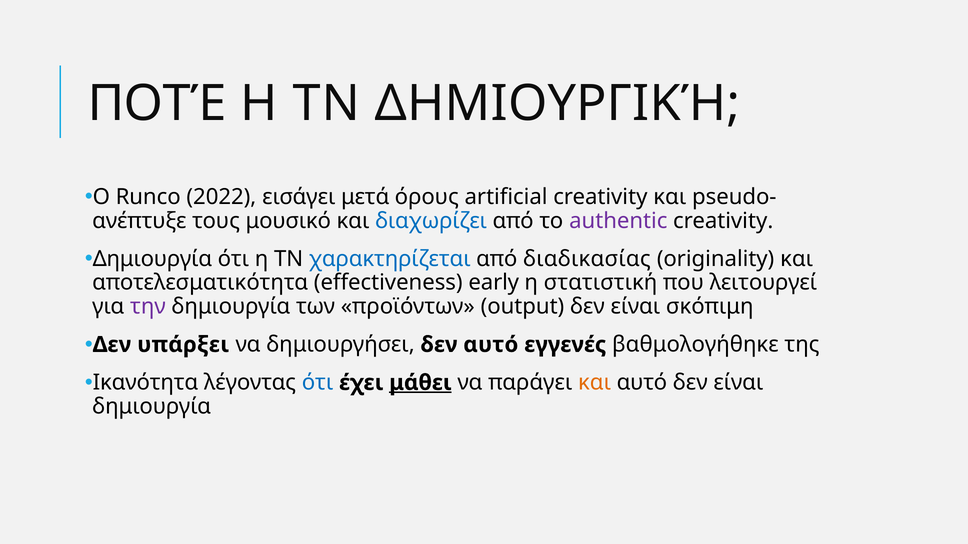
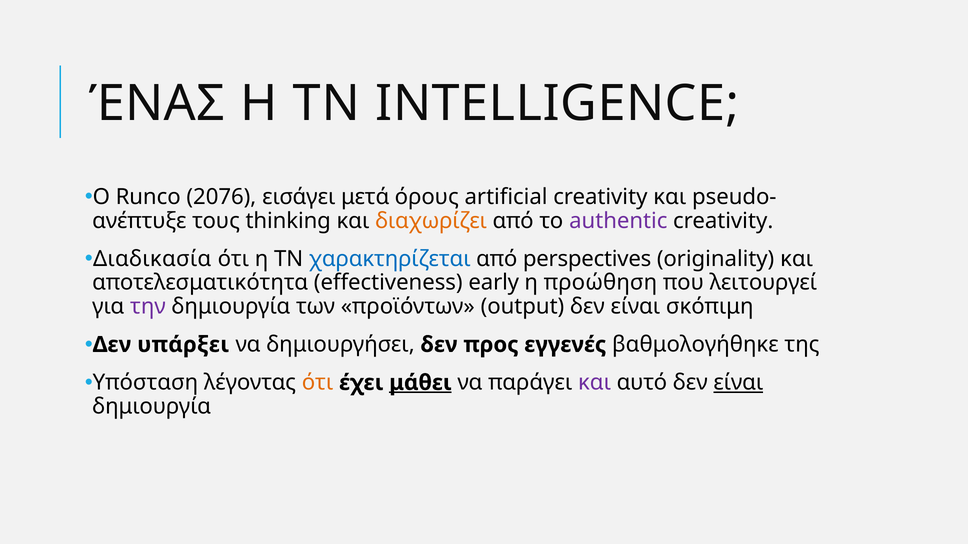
ΠΟΤΈ: ΠΟΤΈ -> ΈΝΑΣ
ΔΗΜΙΟΥΡΓΙΚΉ: ΔΗΜΙΟΥΡΓΙΚΉ -> INTELLIGENCE
2022: 2022 -> 2076
μουσικό: μουσικό -> thinking
διαχωρίζει colour: blue -> orange
Δημιουργία at (152, 259): Δημιουργία -> Διαδικασία
διαδικασίας: διαδικασίας -> perspectives
στατιστική: στατιστική -> προώθηση
δεν αυτό: αυτό -> προς
Ικανότητα: Ικανότητα -> Υπόσταση
ότι at (318, 383) colour: blue -> orange
και at (595, 383) colour: orange -> purple
είναι at (738, 383) underline: none -> present
